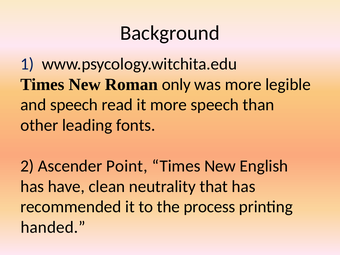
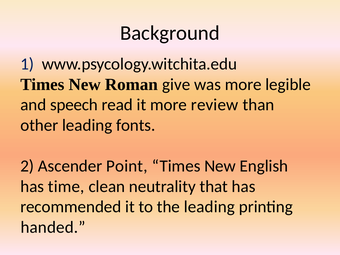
only: only -> give
more speech: speech -> review
have: have -> time
the process: process -> leading
